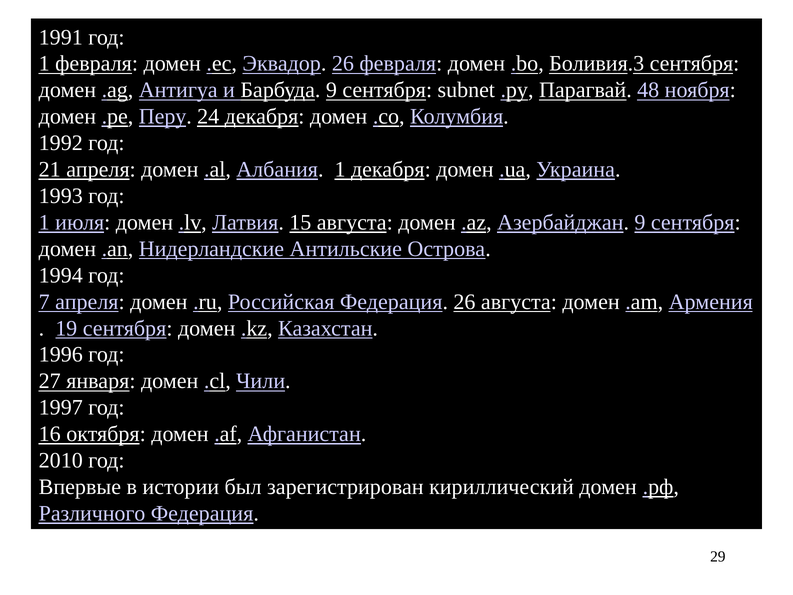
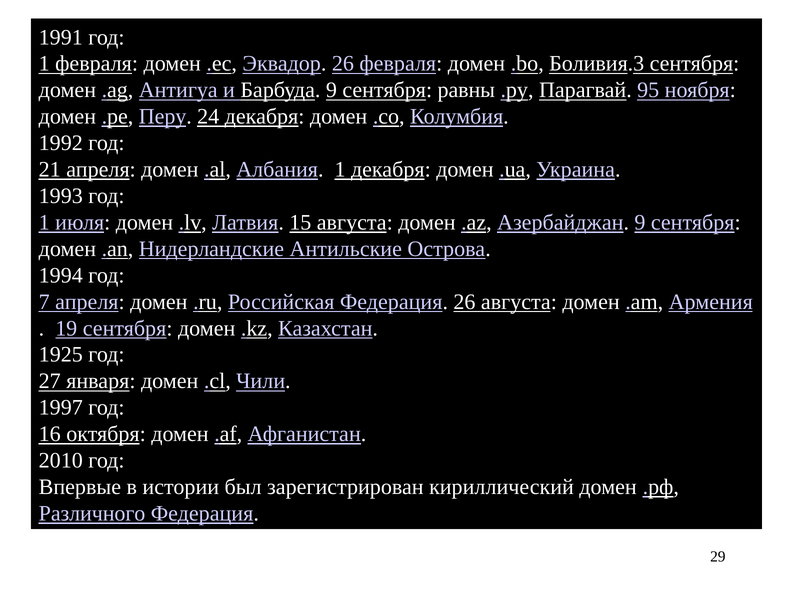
subnet: subnet -> равны
48: 48 -> 95
1996: 1996 -> 1925
